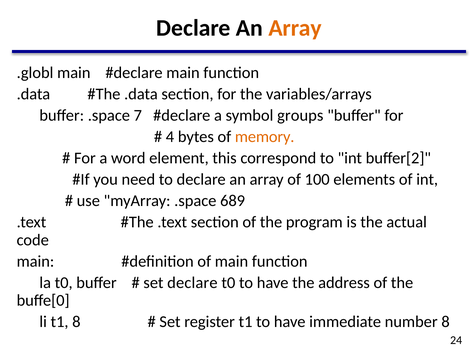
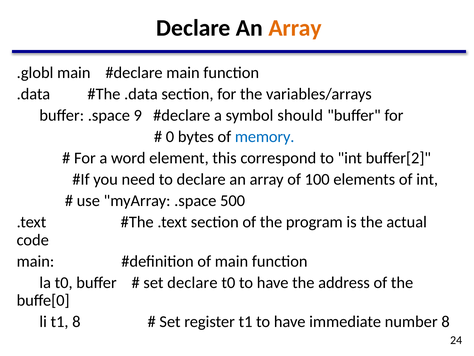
7: 7 -> 9
groups: groups -> should
4: 4 -> 0
memory colour: orange -> blue
689: 689 -> 500
